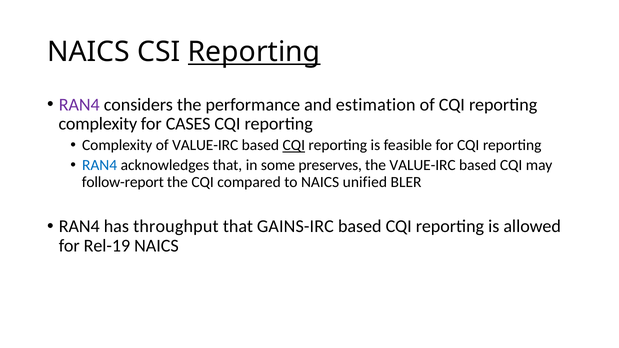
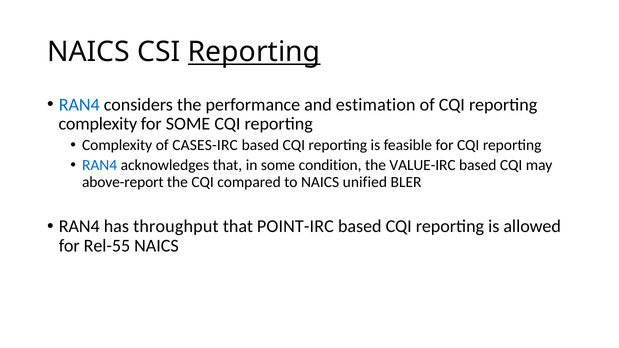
RAN4 at (79, 105) colour: purple -> blue
for CASES: CASES -> SOME
of VALUE-IRC: VALUE-IRC -> CASES-IRC
CQI at (294, 145) underline: present -> none
preserves: preserves -> condition
follow-report: follow-report -> above-report
GAINS-IRC: GAINS-IRC -> POINT-IRC
Rel-19: Rel-19 -> Rel-55
